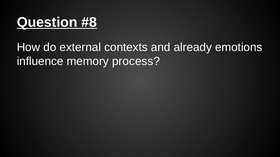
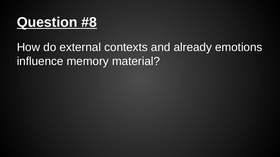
process: process -> material
